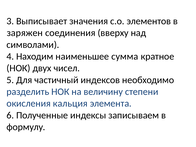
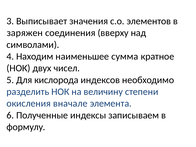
частичный: частичный -> кислорода
кальция: кальция -> вначале
